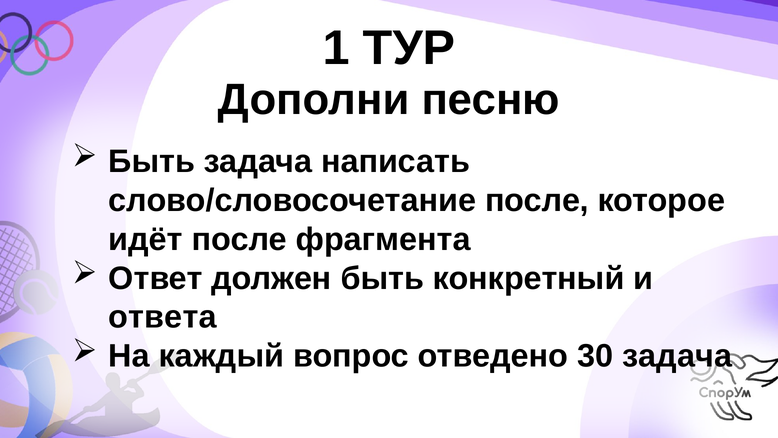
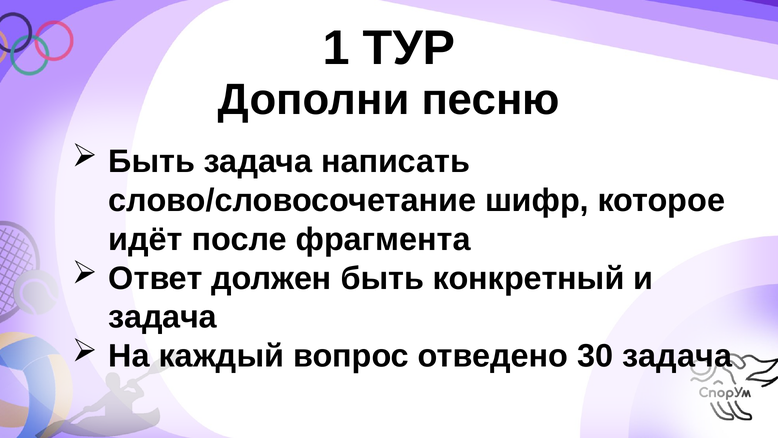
слово/словосочетание после: после -> шифр
ответа at (163, 317): ответа -> задача
